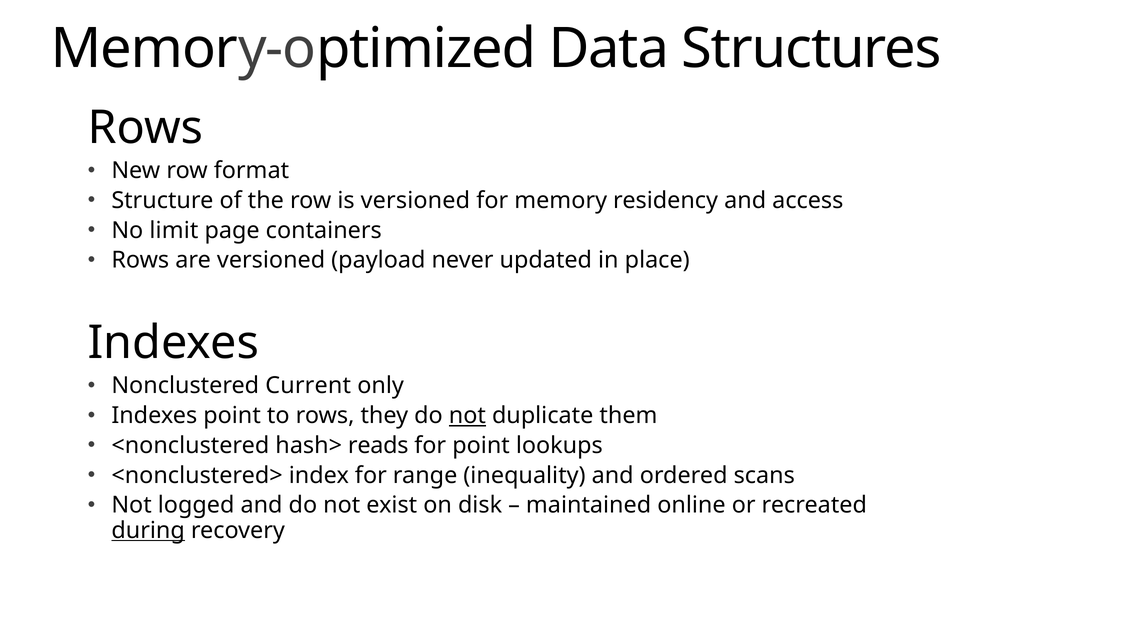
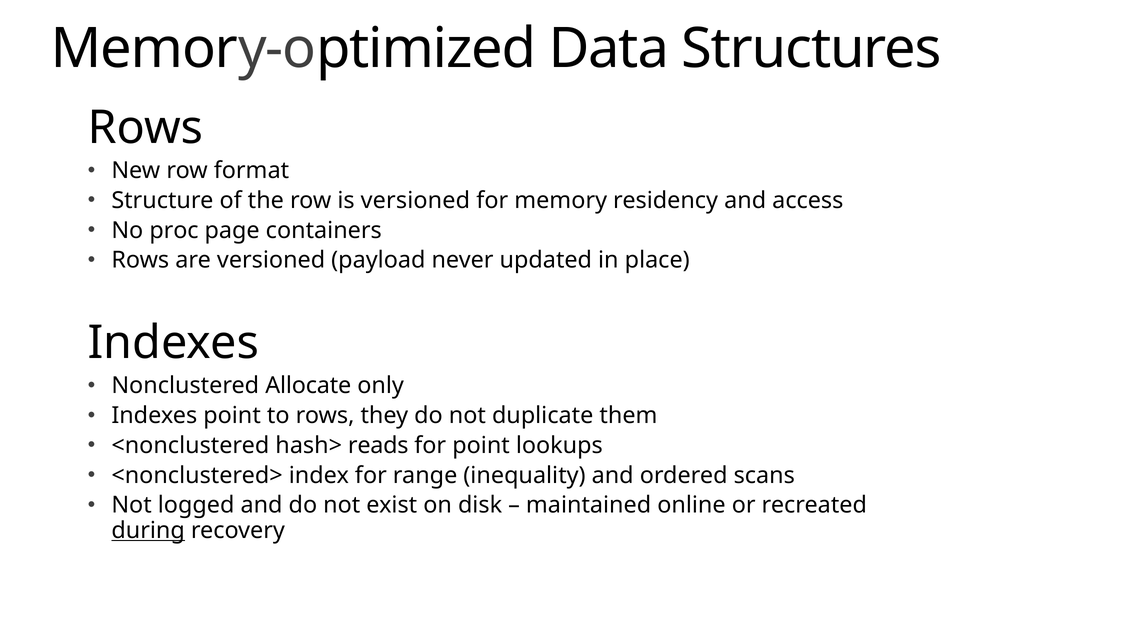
limit: limit -> proc
Current: Current -> Allocate
not at (467, 416) underline: present -> none
